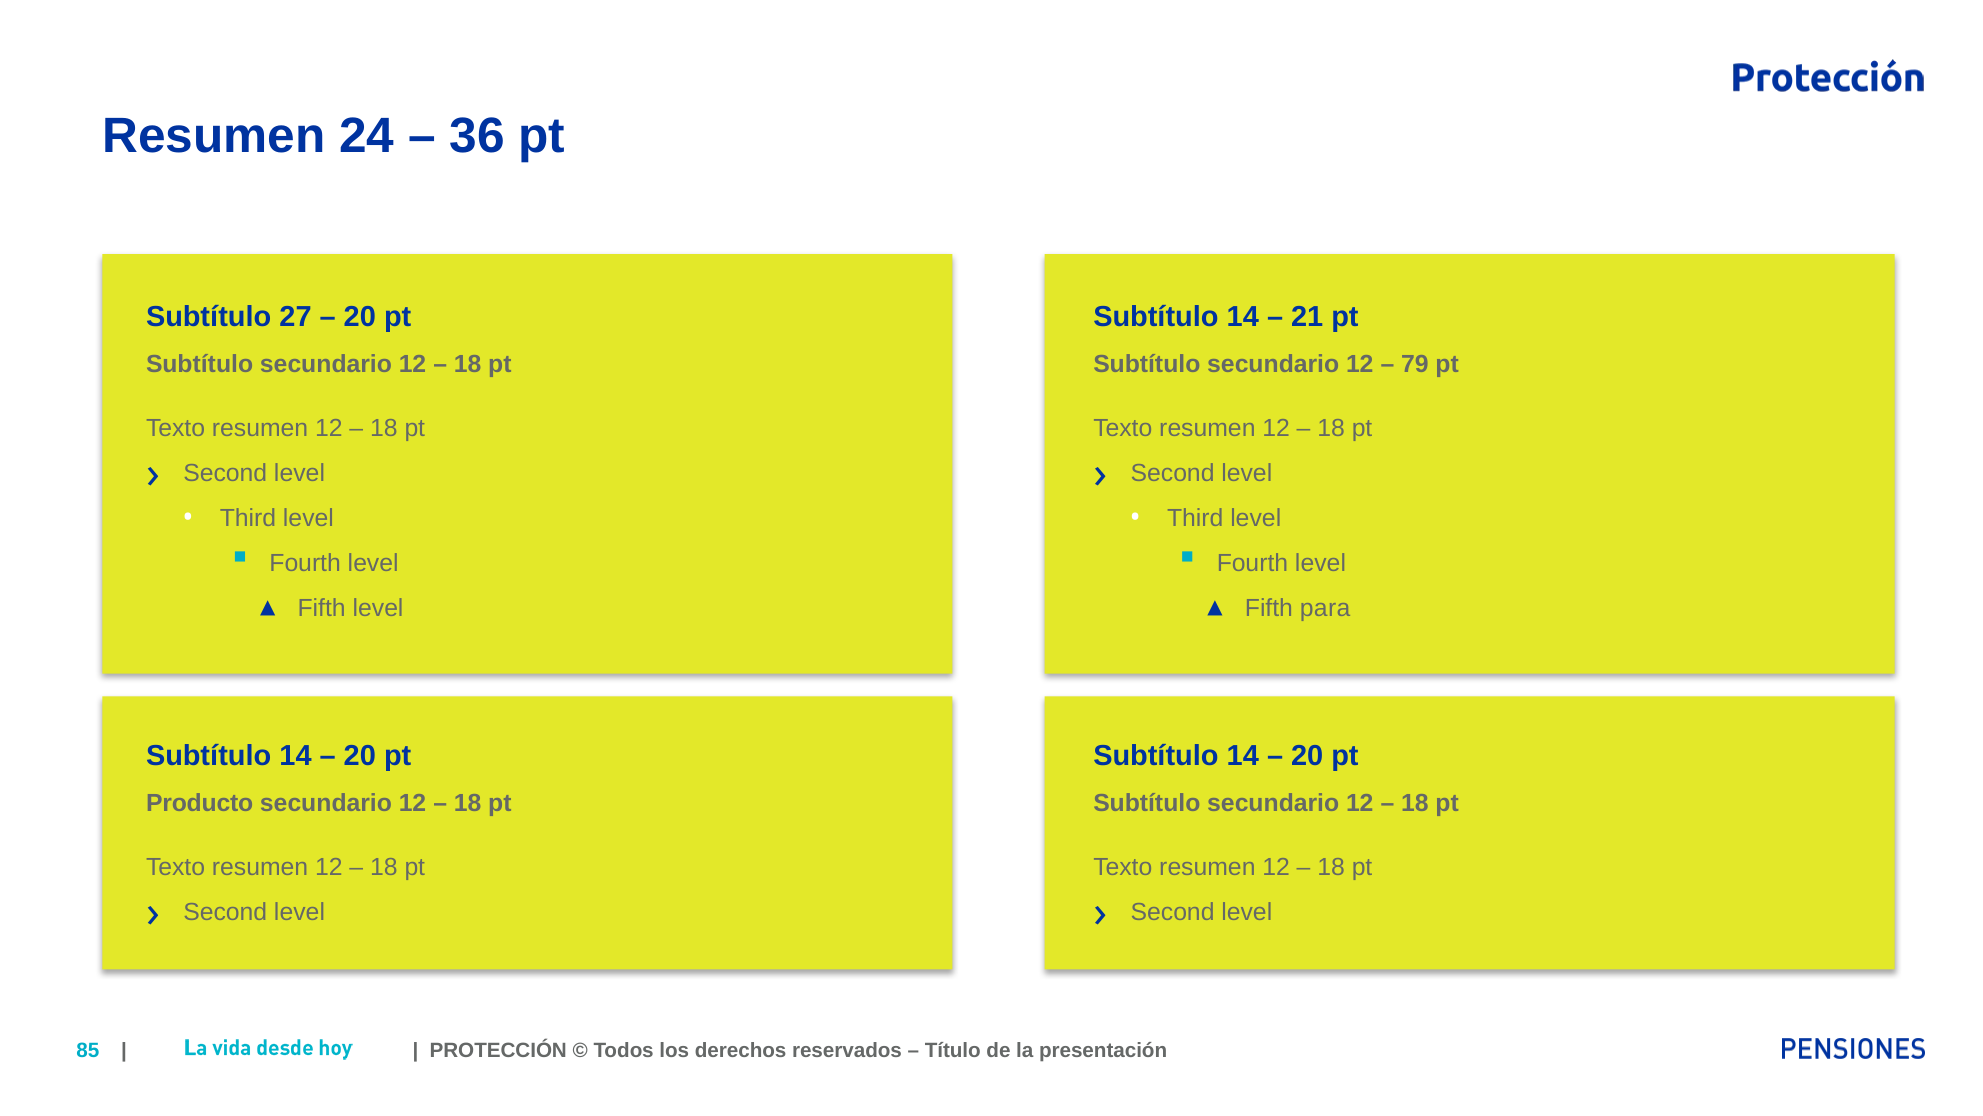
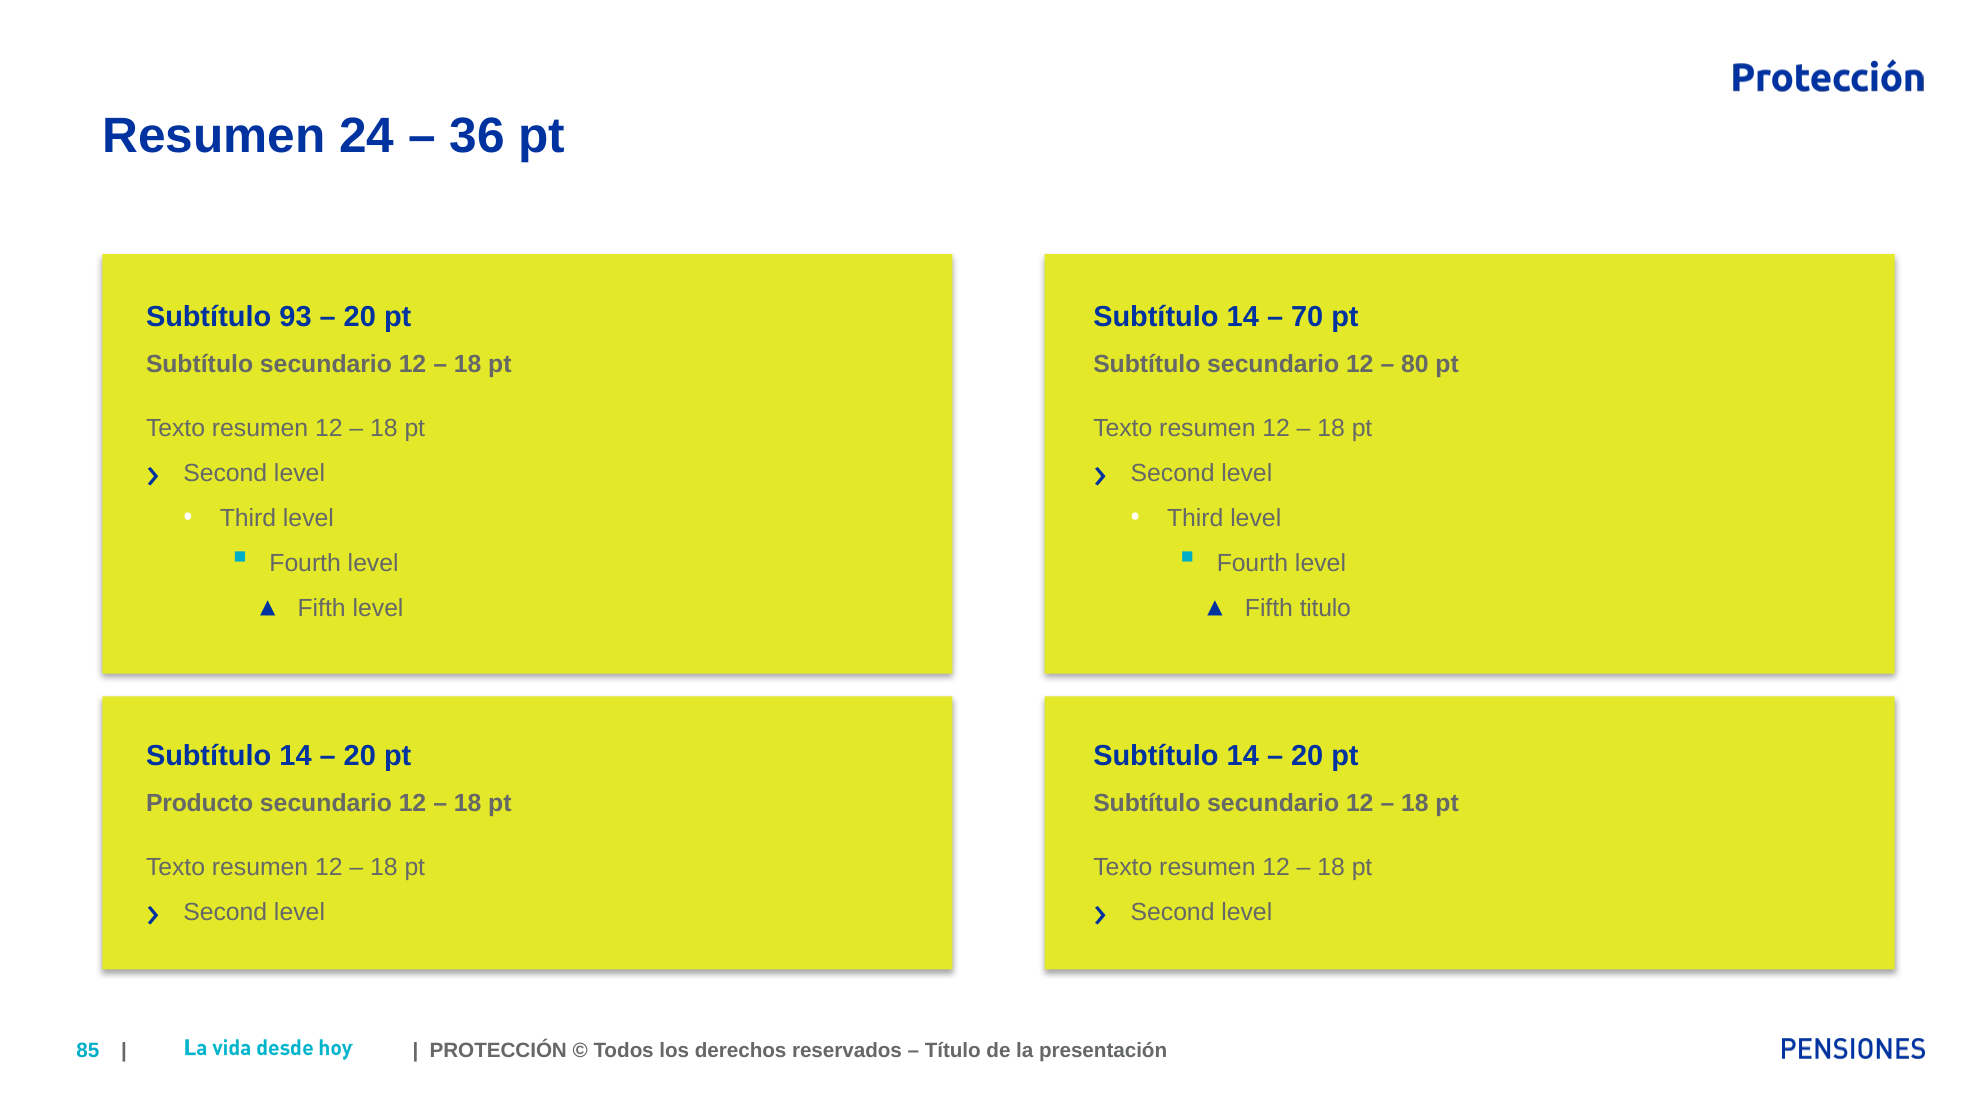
27: 27 -> 93
21: 21 -> 70
79: 79 -> 80
para: para -> titulo
